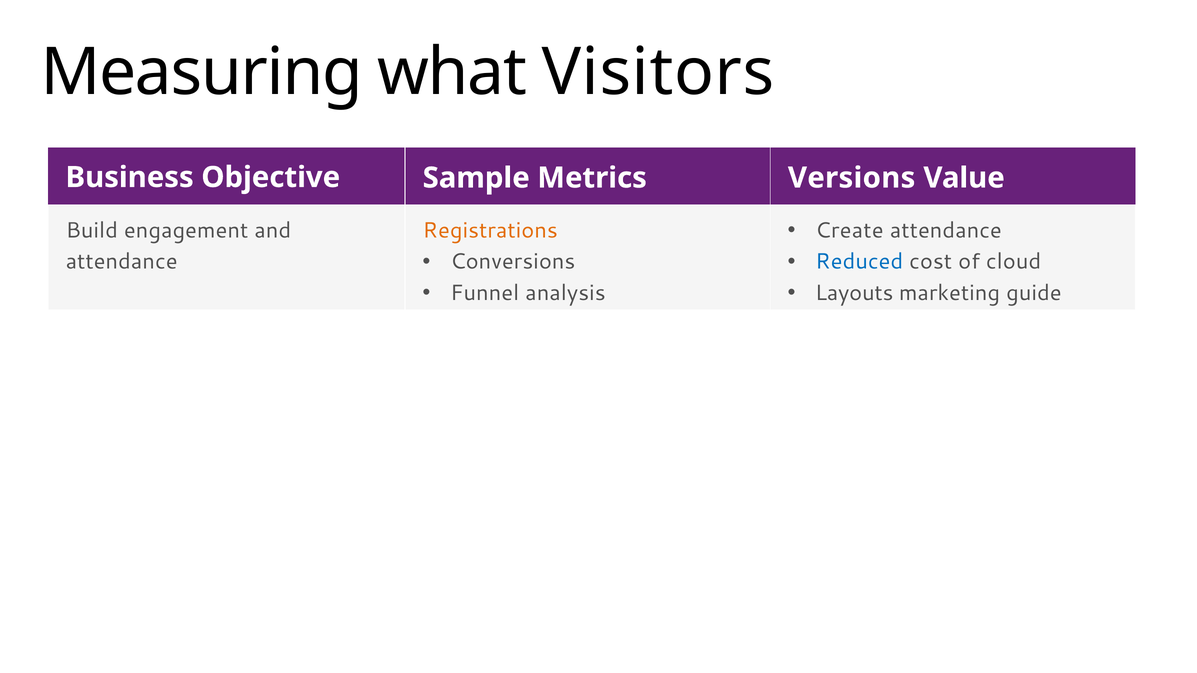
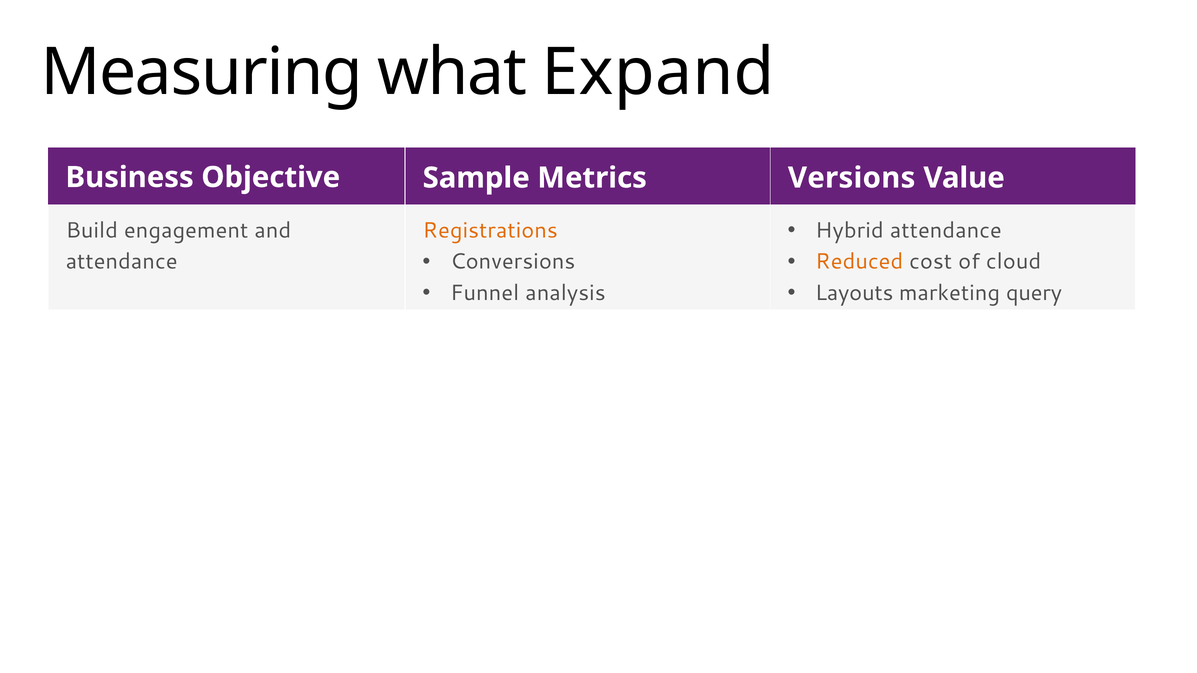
what Visitors: Visitors -> Expand
Create: Create -> Hybrid
Reduced colour: blue -> orange
guide: guide -> query
